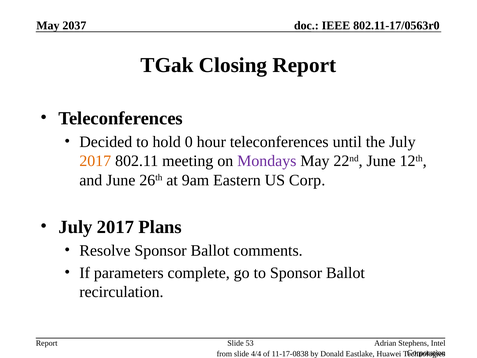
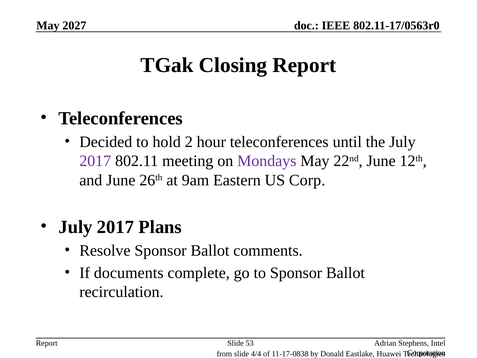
2037: 2037 -> 2027
0: 0 -> 2
2017 at (95, 161) colour: orange -> purple
parameters: parameters -> documents
